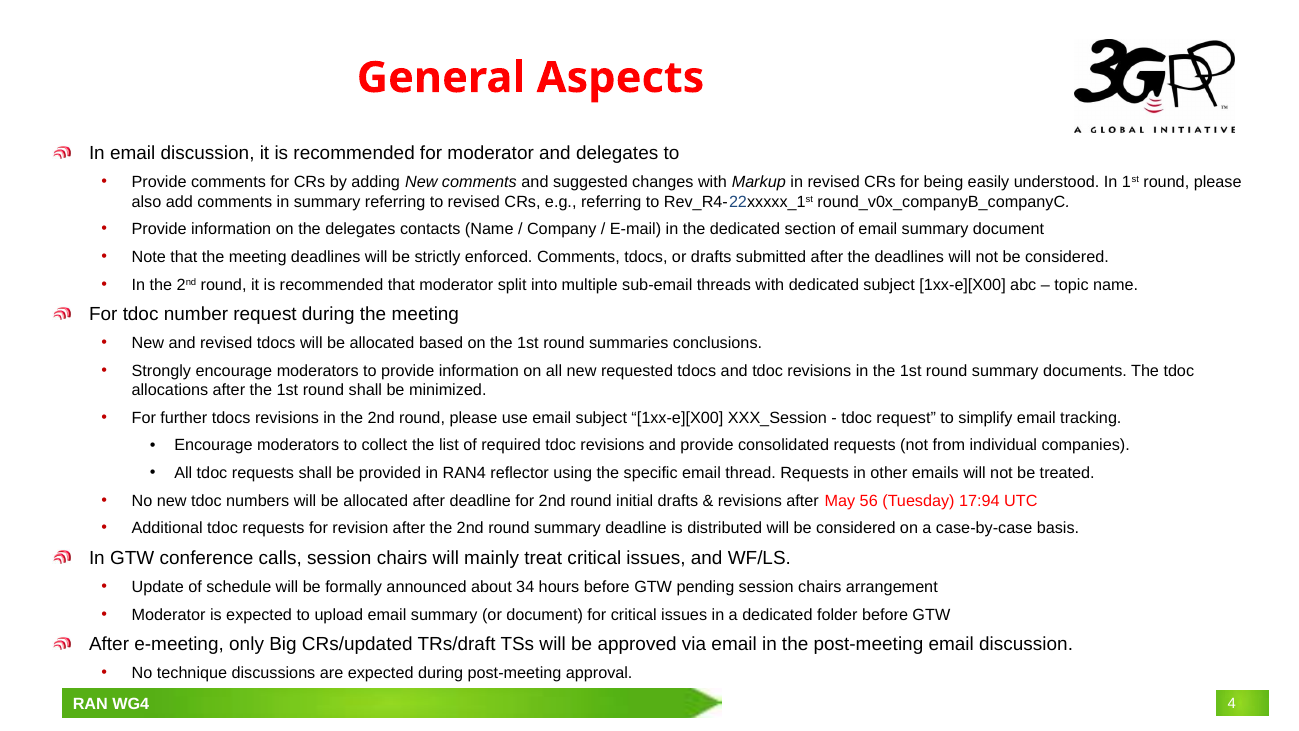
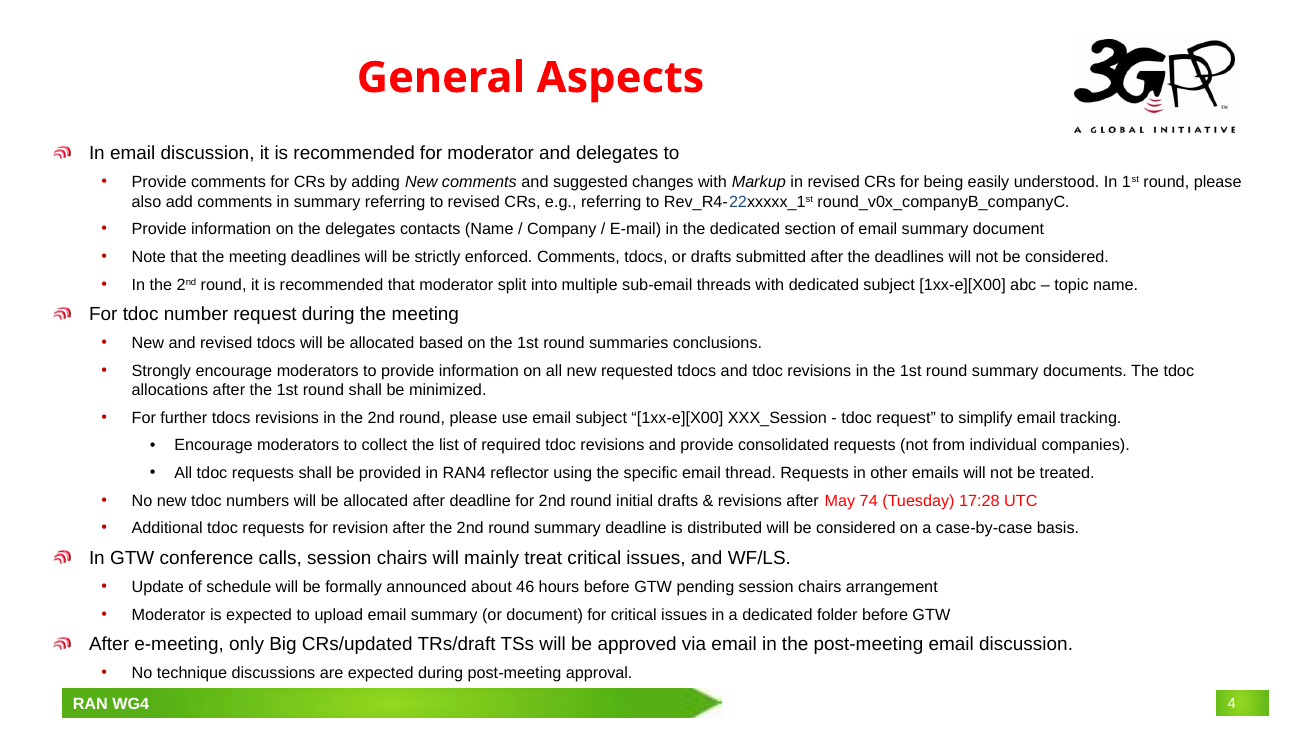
56: 56 -> 74
17:94: 17:94 -> 17:28
34: 34 -> 46
